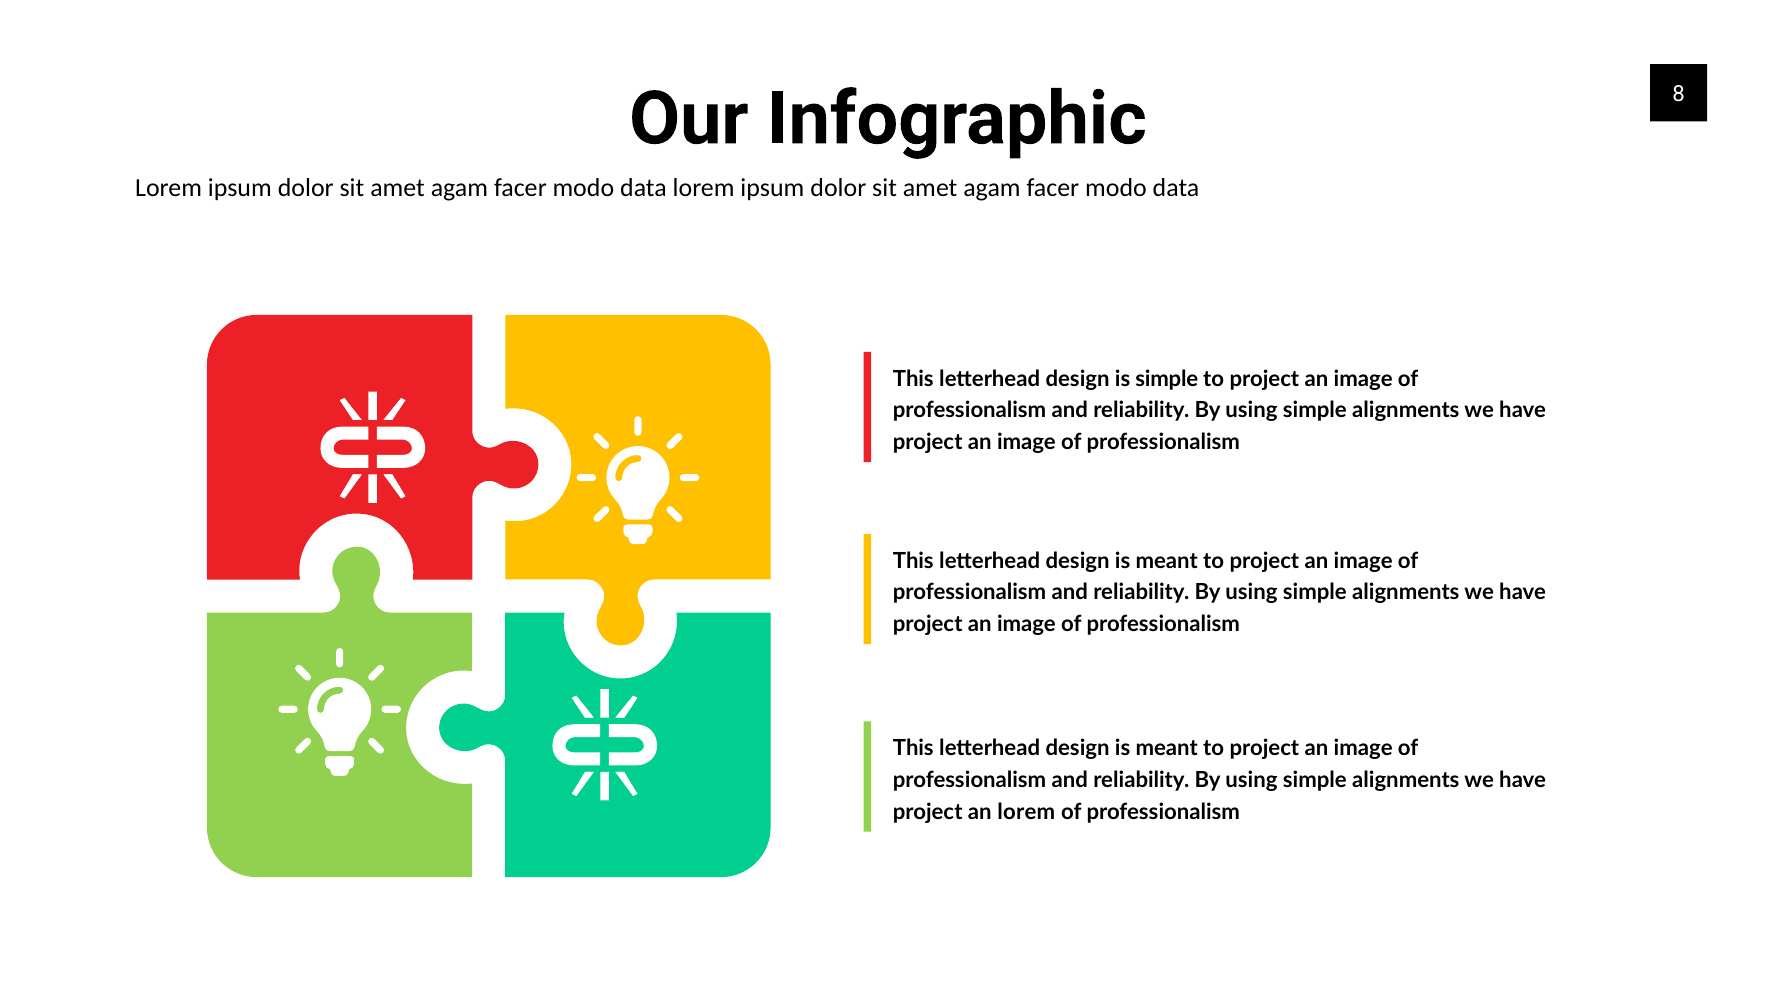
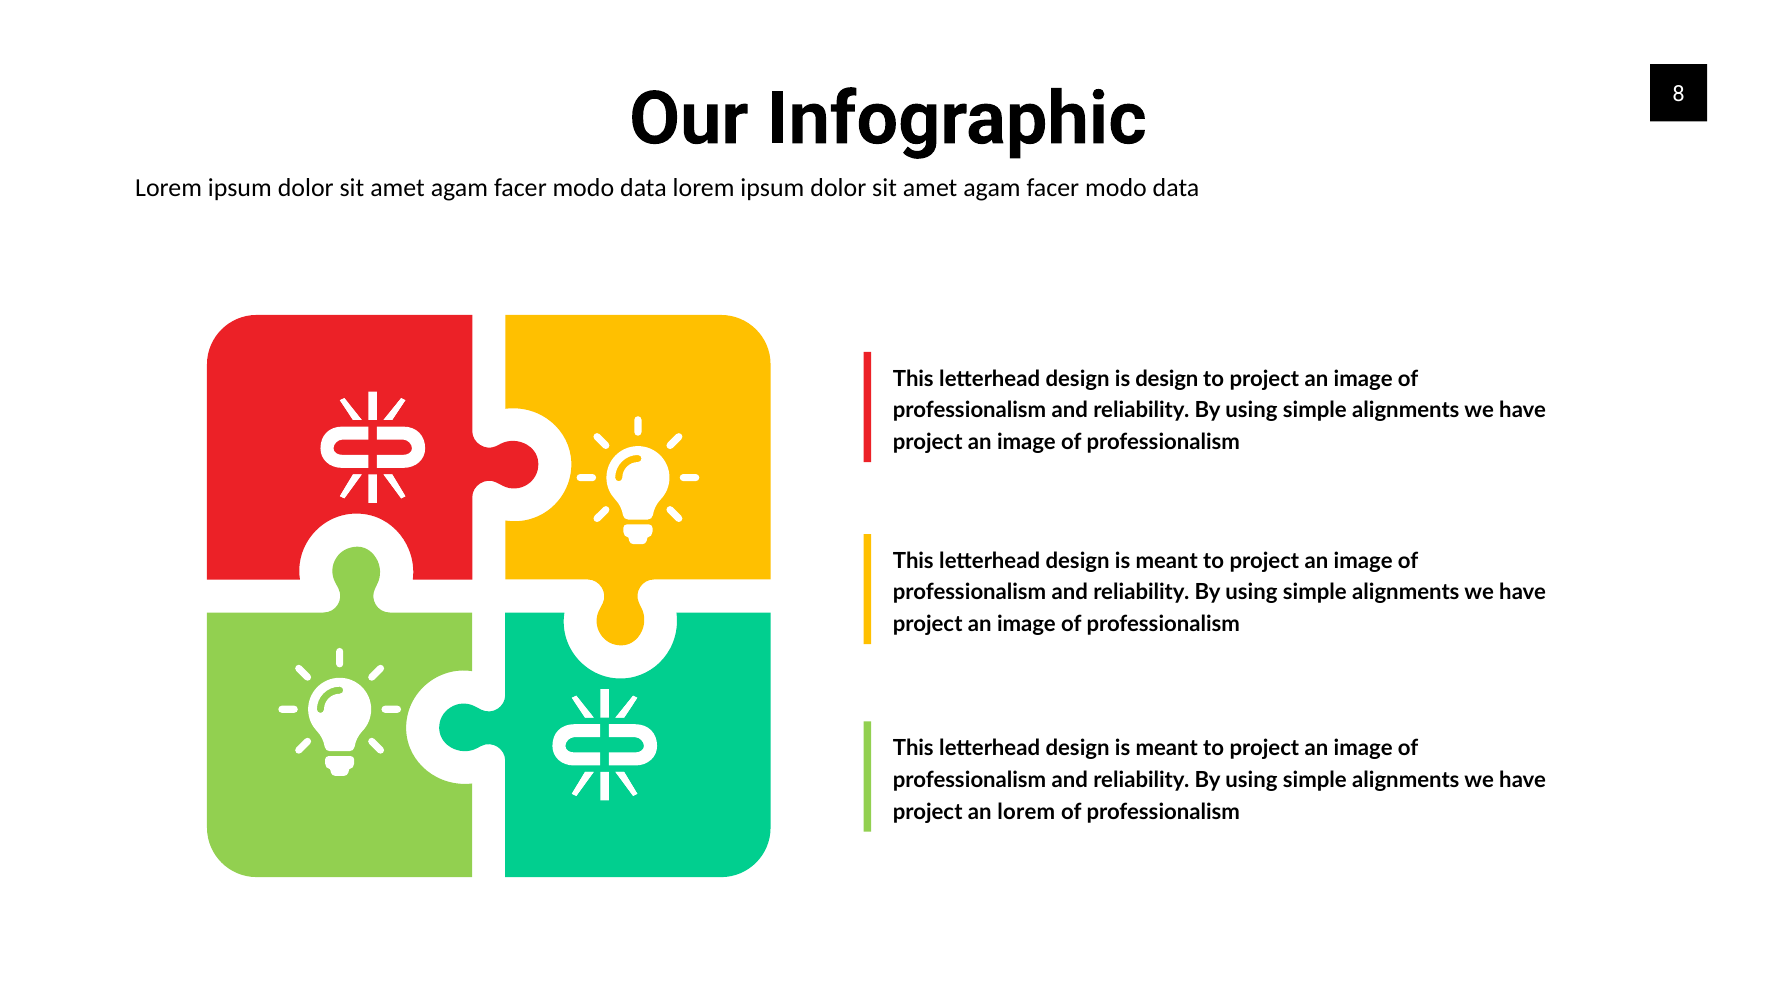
is simple: simple -> design
